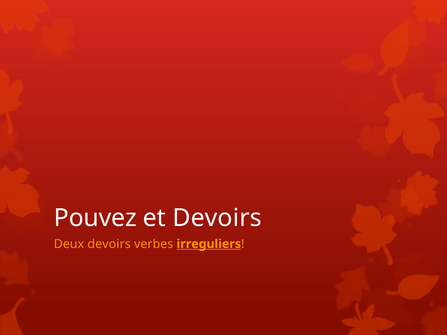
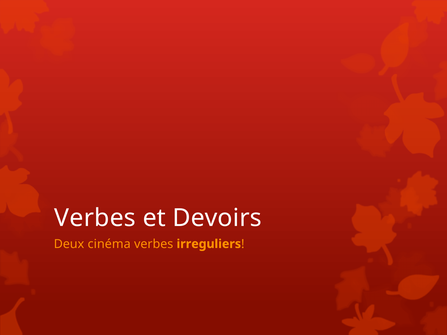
Pouvez at (95, 218): Pouvez -> Verbes
Deux devoirs: devoirs -> cinéma
irreguliers underline: present -> none
